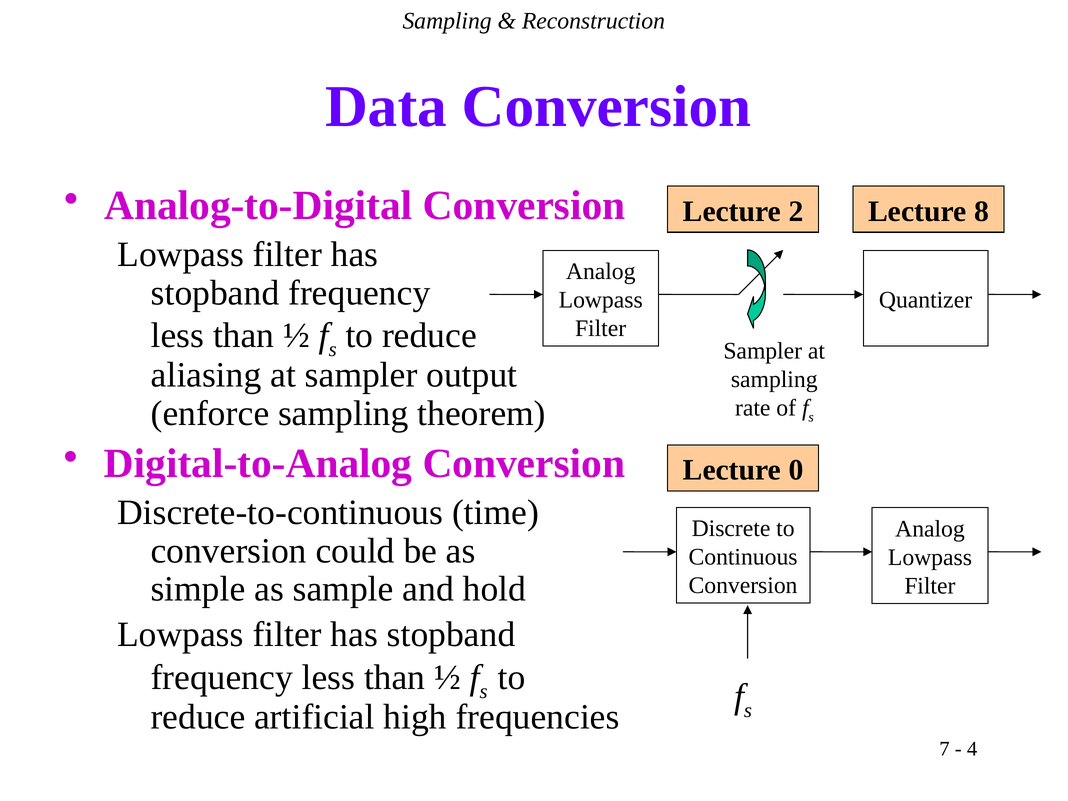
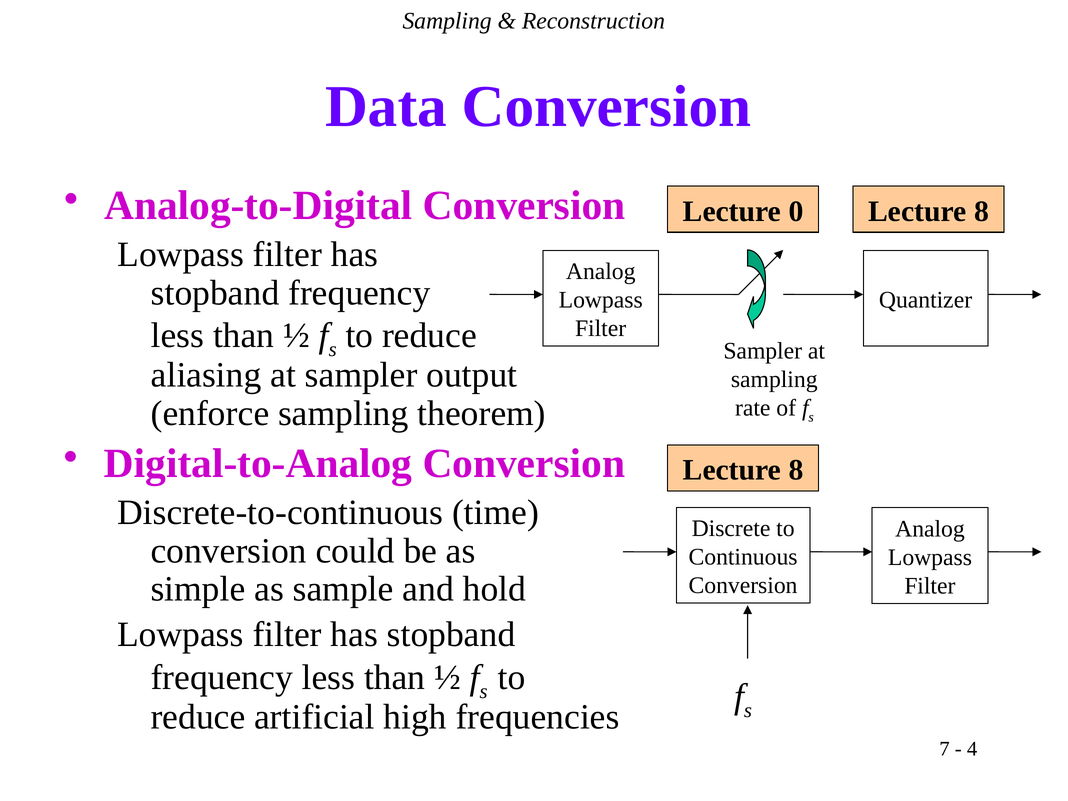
2: 2 -> 0
0 at (796, 470): 0 -> 8
